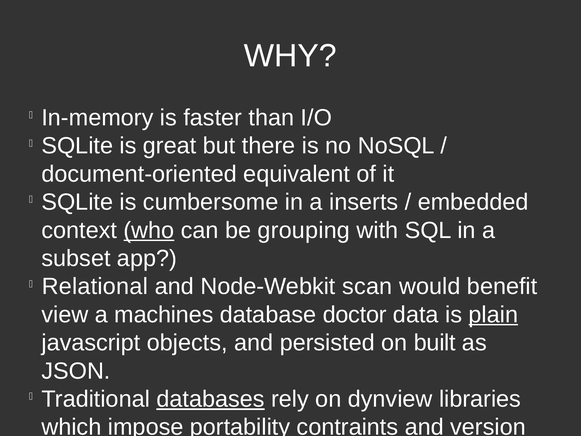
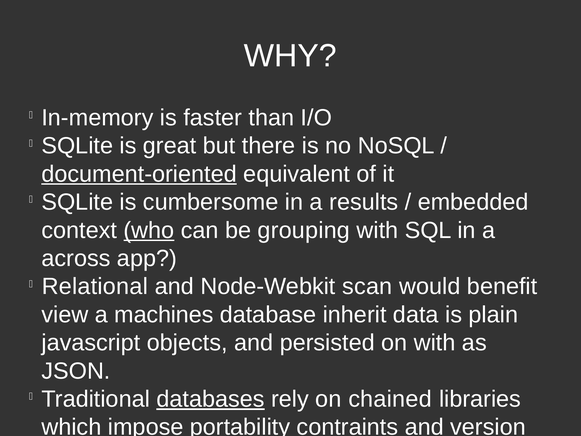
document-oriented underline: none -> present
inserts: inserts -> results
subset: subset -> across
doctor: doctor -> inherit
plain underline: present -> none
on built: built -> with
dynview: dynview -> chained
